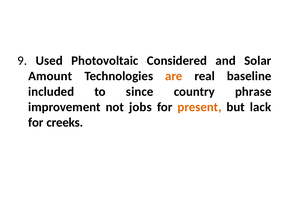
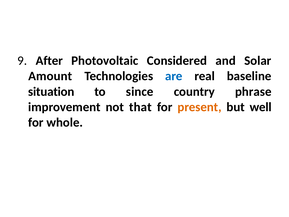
Used: Used -> After
are colour: orange -> blue
included: included -> situation
jobs: jobs -> that
lack: lack -> well
creeks: creeks -> whole
